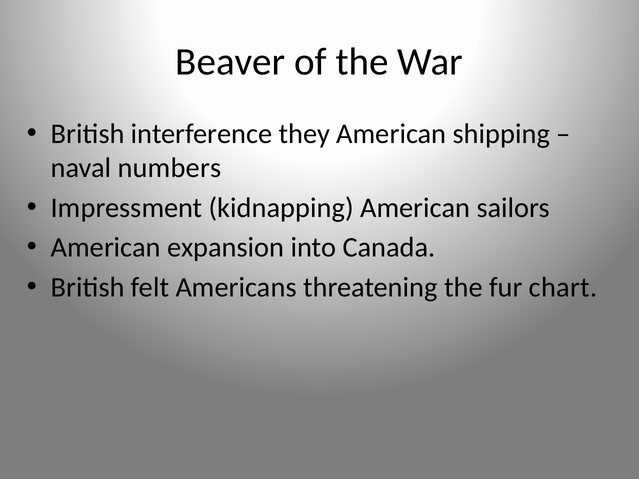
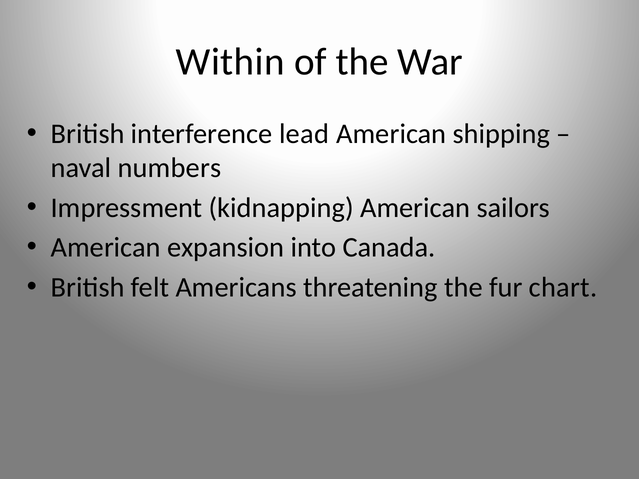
Beaver: Beaver -> Within
they: they -> lead
